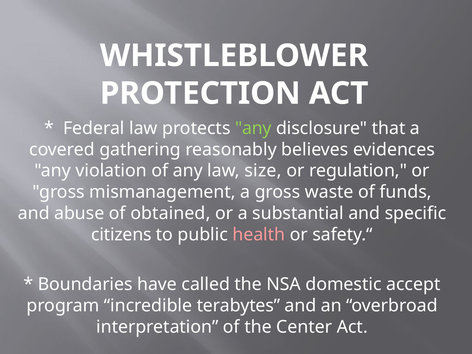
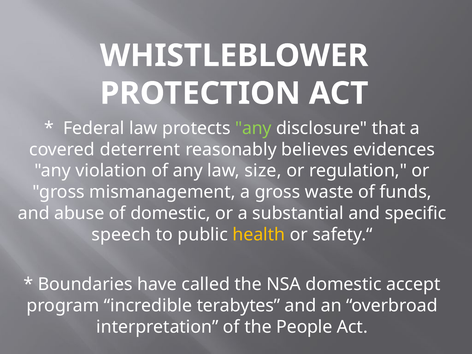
gathering: gathering -> deterrent
of obtained: obtained -> domestic
citizens: citizens -> speech
health colour: pink -> yellow
Center: Center -> People
